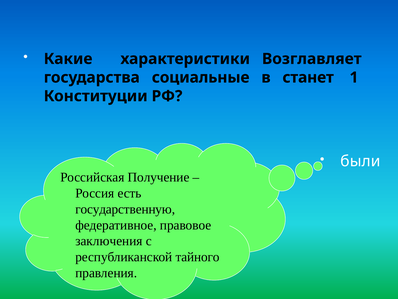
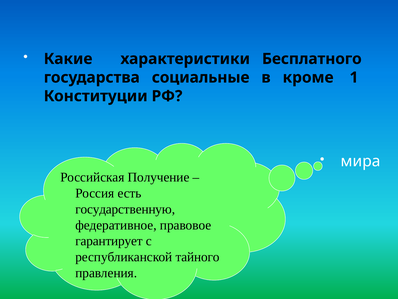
Возглавляет: Возглавляет -> Бесплатного
станет: станет -> кроме
были: были -> мира
заключения: заключения -> гарантирует
